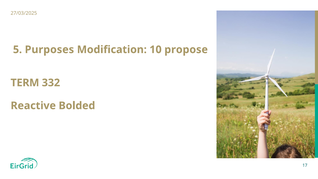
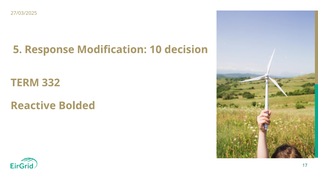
Purposes: Purposes -> Response
propose: propose -> decision
